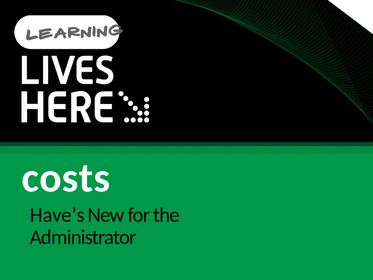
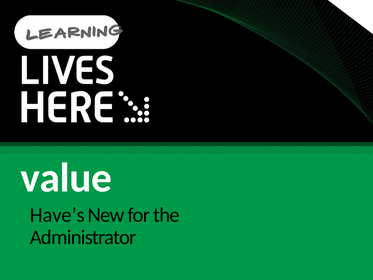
costs: costs -> value
